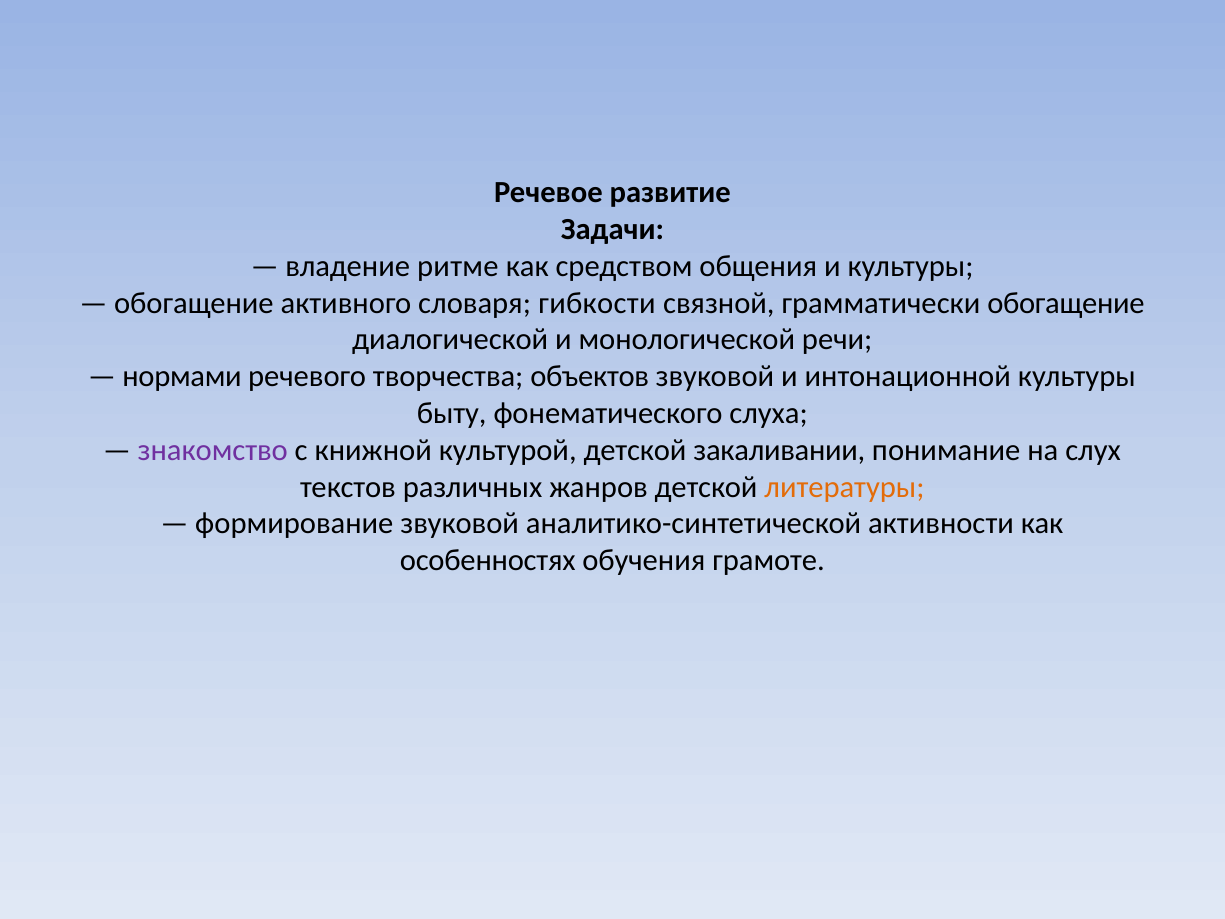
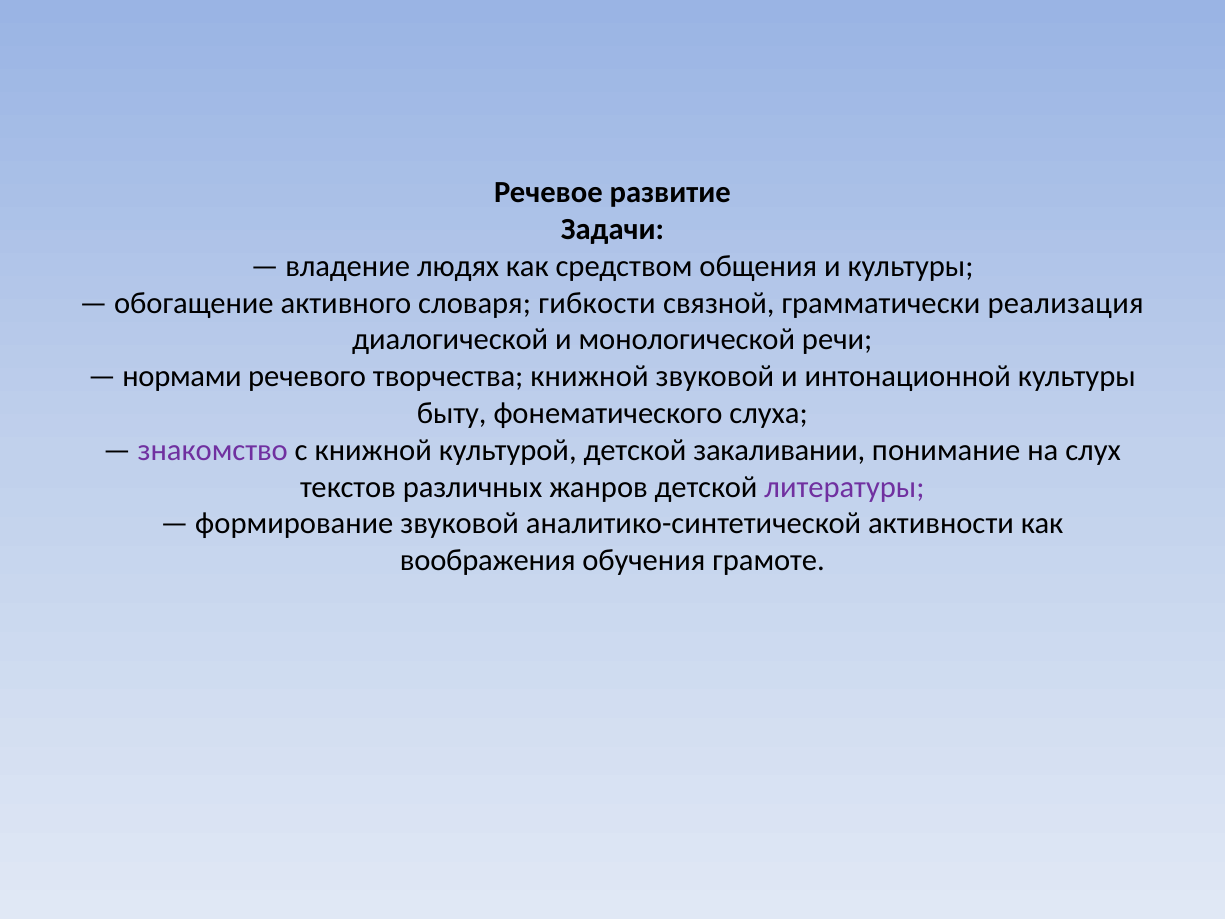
ритме: ритме -> людях
грамматически обогащение: обогащение -> реализация
творчества объектов: объектов -> книжной
литературы colour: orange -> purple
особенностях: особенностях -> воображения
